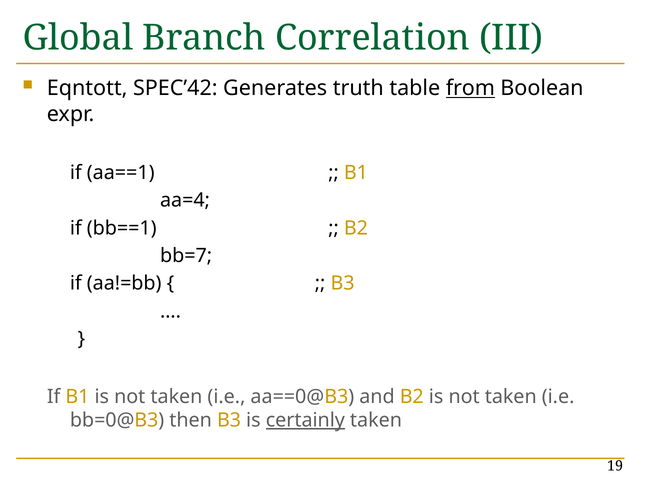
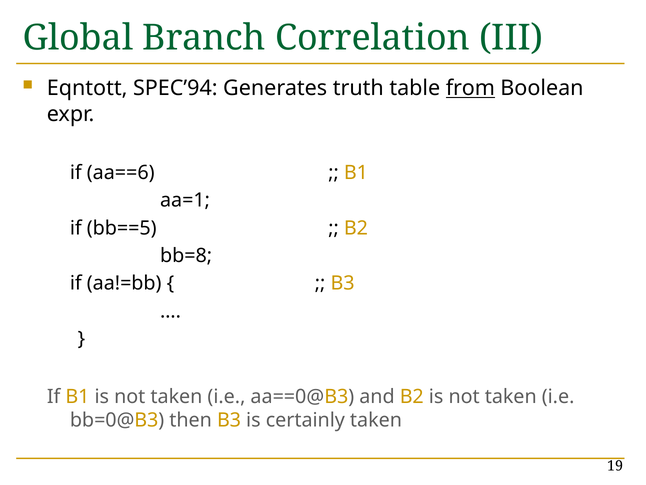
SPEC’42: SPEC’42 -> SPEC’94
aa==1: aa==1 -> aa==6
aa=4: aa=4 -> aa=1
bb==1: bb==1 -> bb==5
bb=7: bb=7 -> bb=8
certainly underline: present -> none
